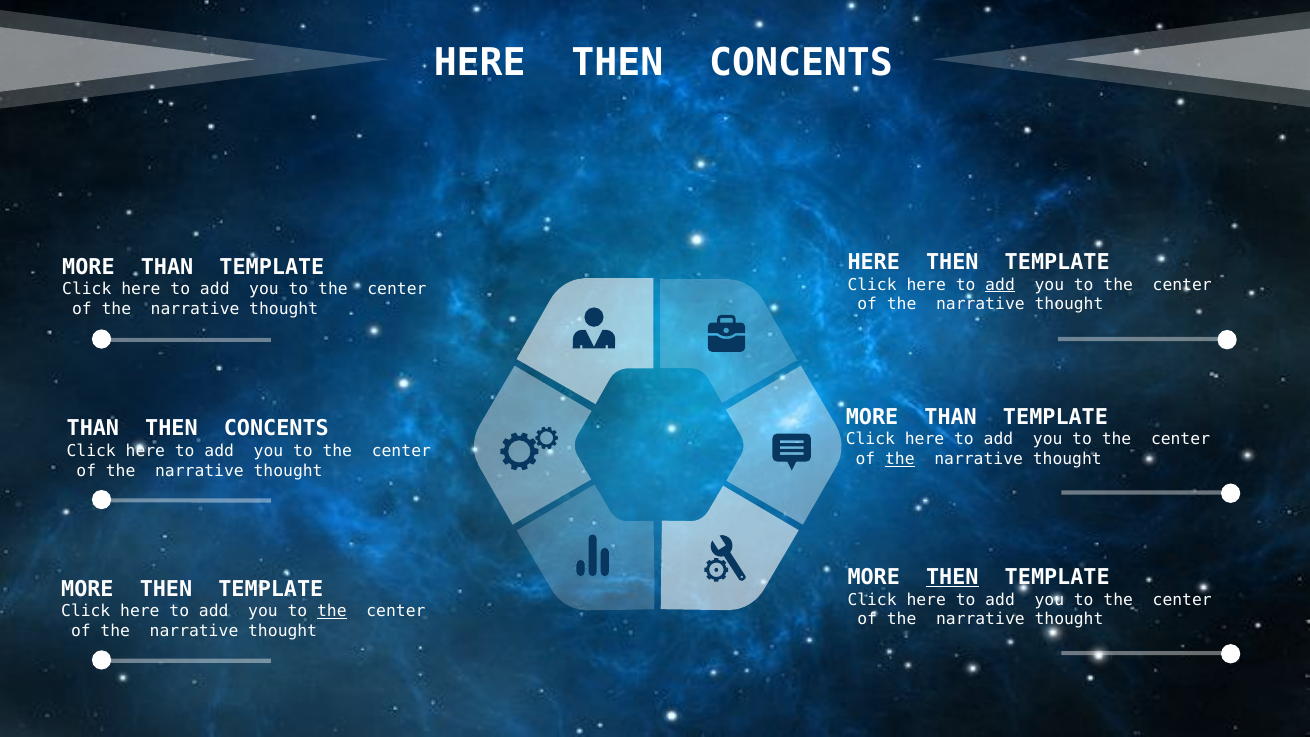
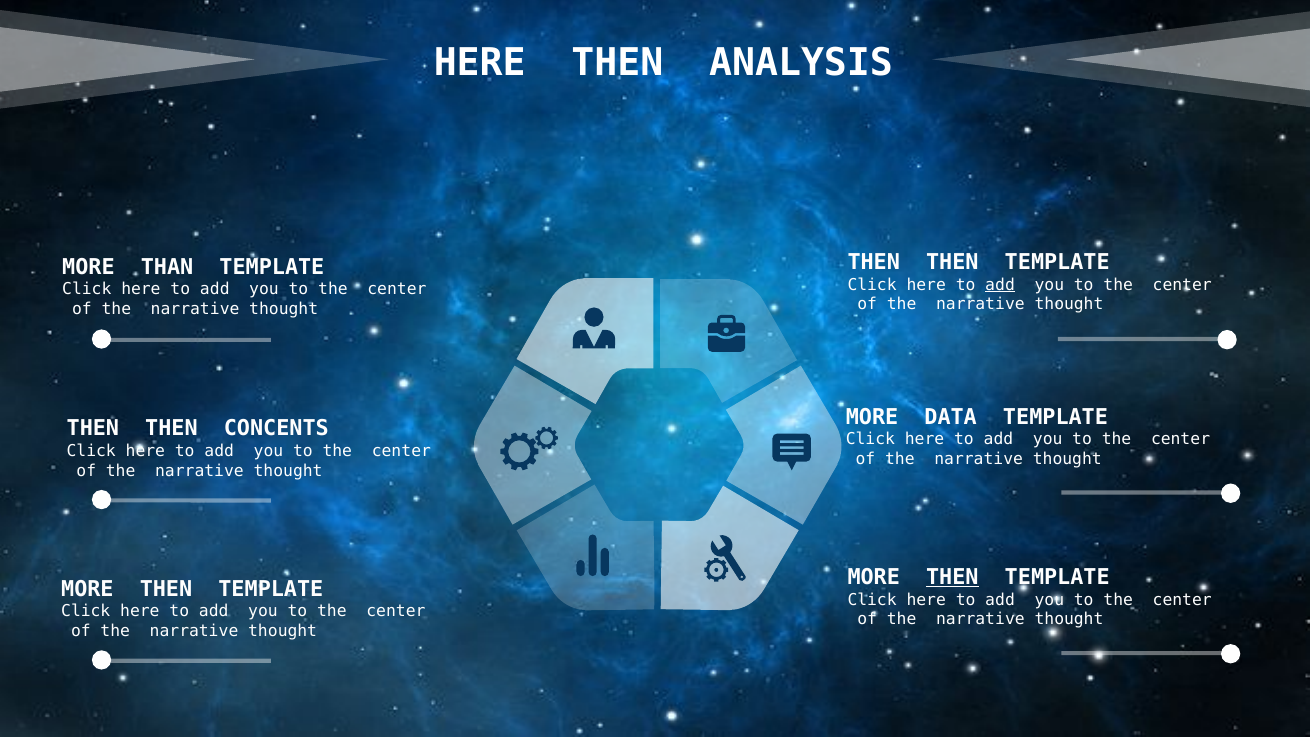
CONCENTS at (801, 63): CONCENTS -> ANALYSIS
HERE at (874, 262): HERE -> THEN
THAN at (951, 417): THAN -> DATA
THAN at (93, 429): THAN -> THEN
the at (900, 459) underline: present -> none
the at (332, 611) underline: present -> none
